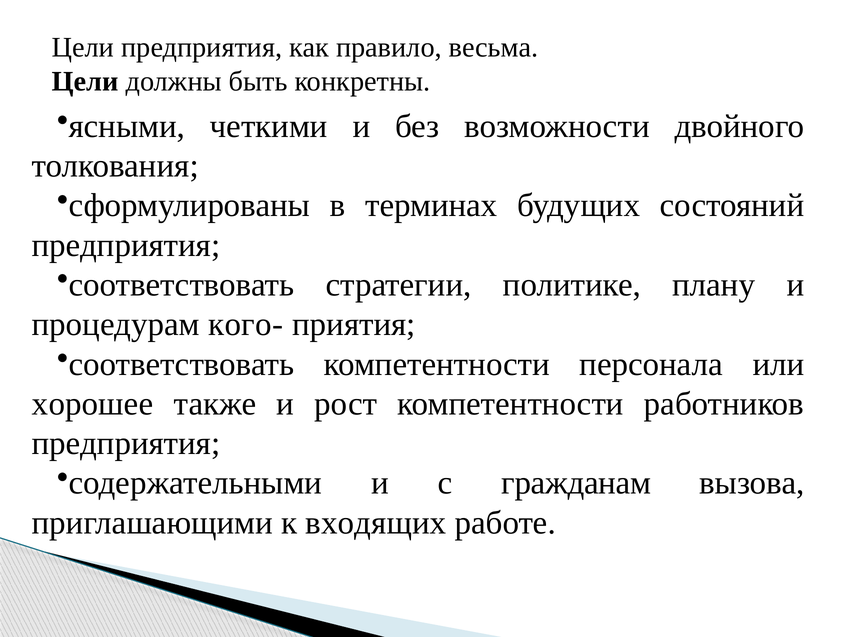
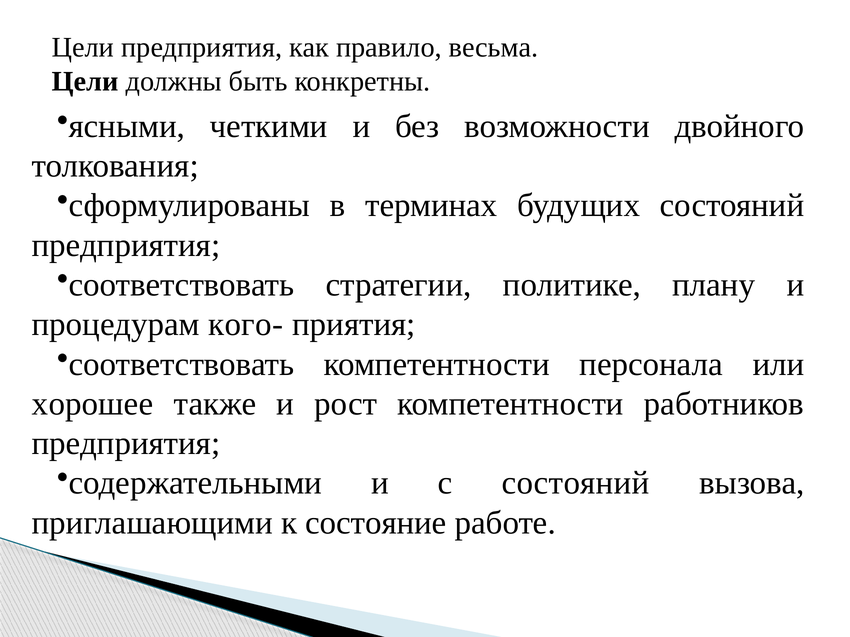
с гражданам: гражданам -> состояний
входящих: входящих -> состояние
